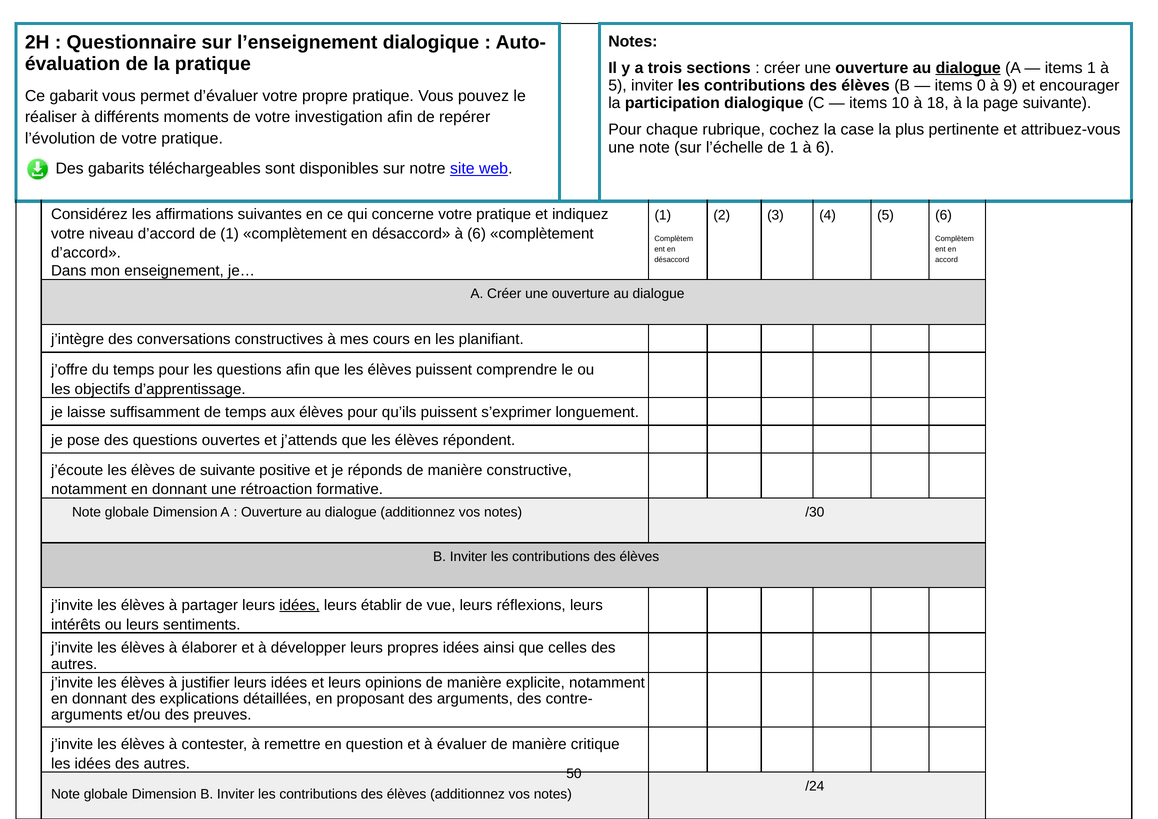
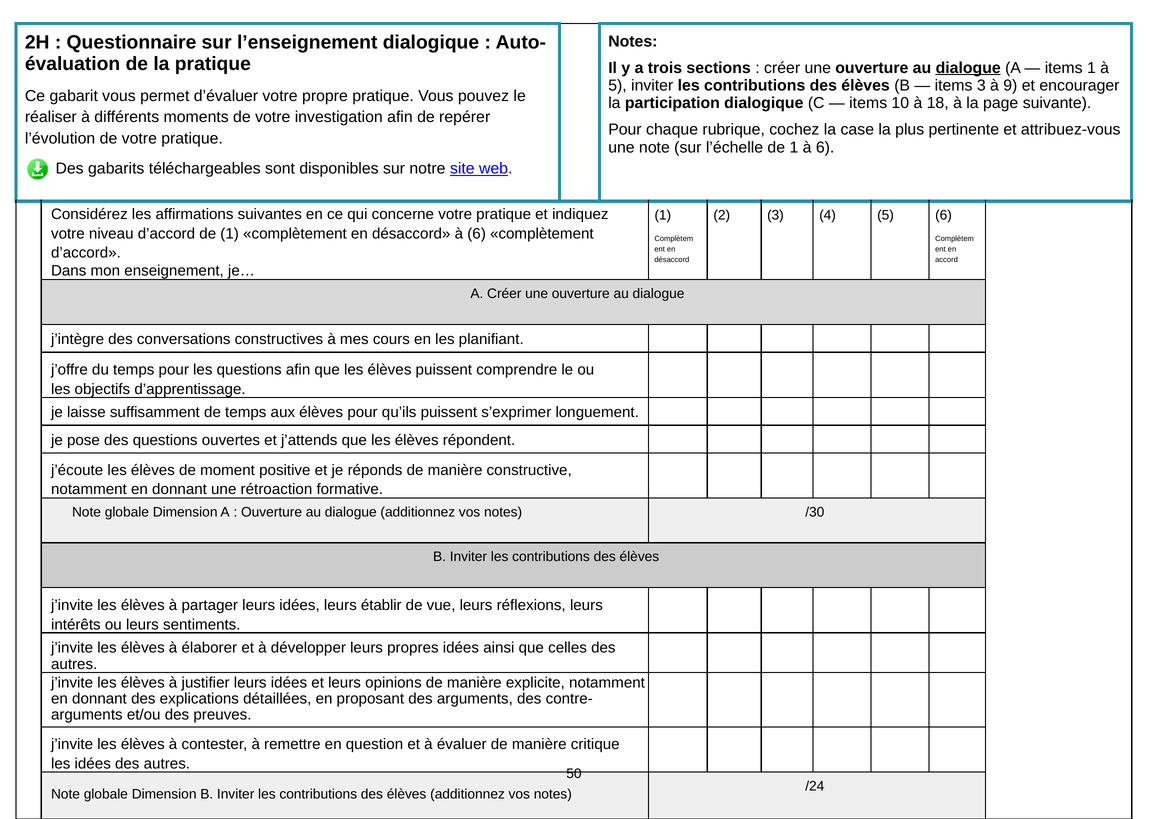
items 0: 0 -> 3
de suivante: suivante -> moment
idées at (299, 605) underline: present -> none
